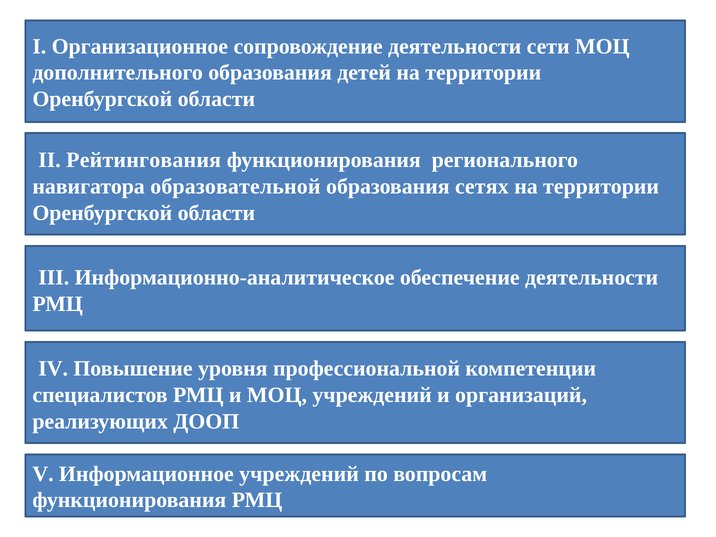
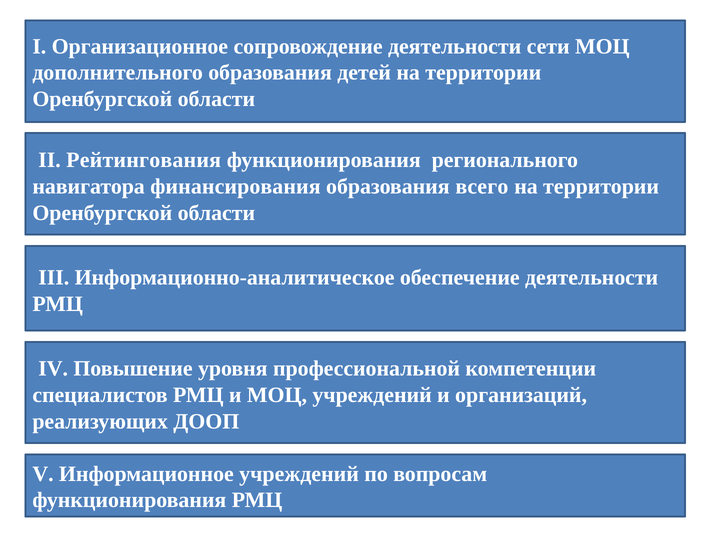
образовательной: образовательной -> финансирования
сетях: сетях -> всего
